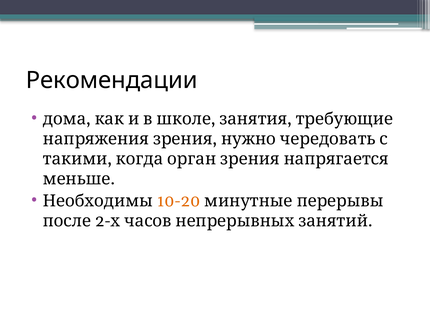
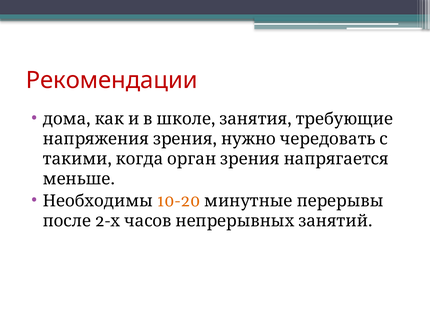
Рекомендации colour: black -> red
